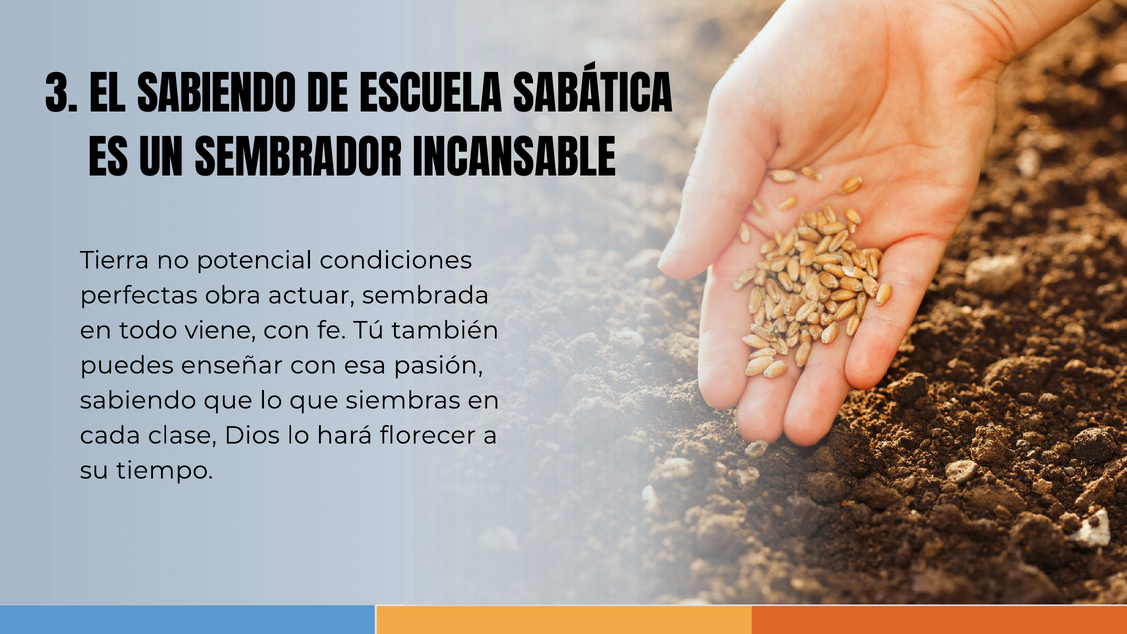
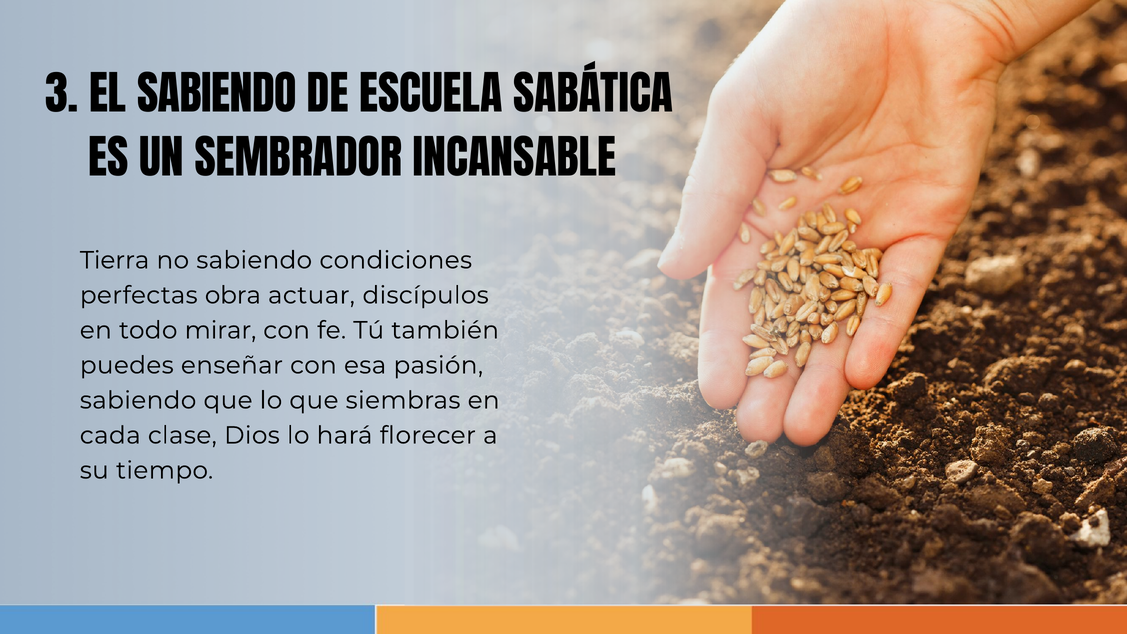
no potencial: potencial -> sabiendo
sembrada: sembrada -> discípulos
viene: viene -> mirar
